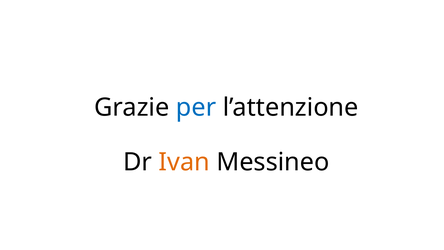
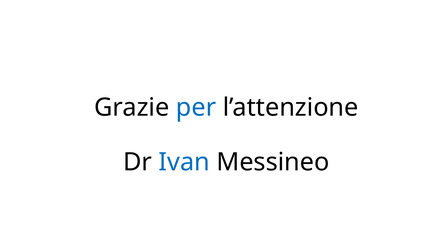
Ivan colour: orange -> blue
